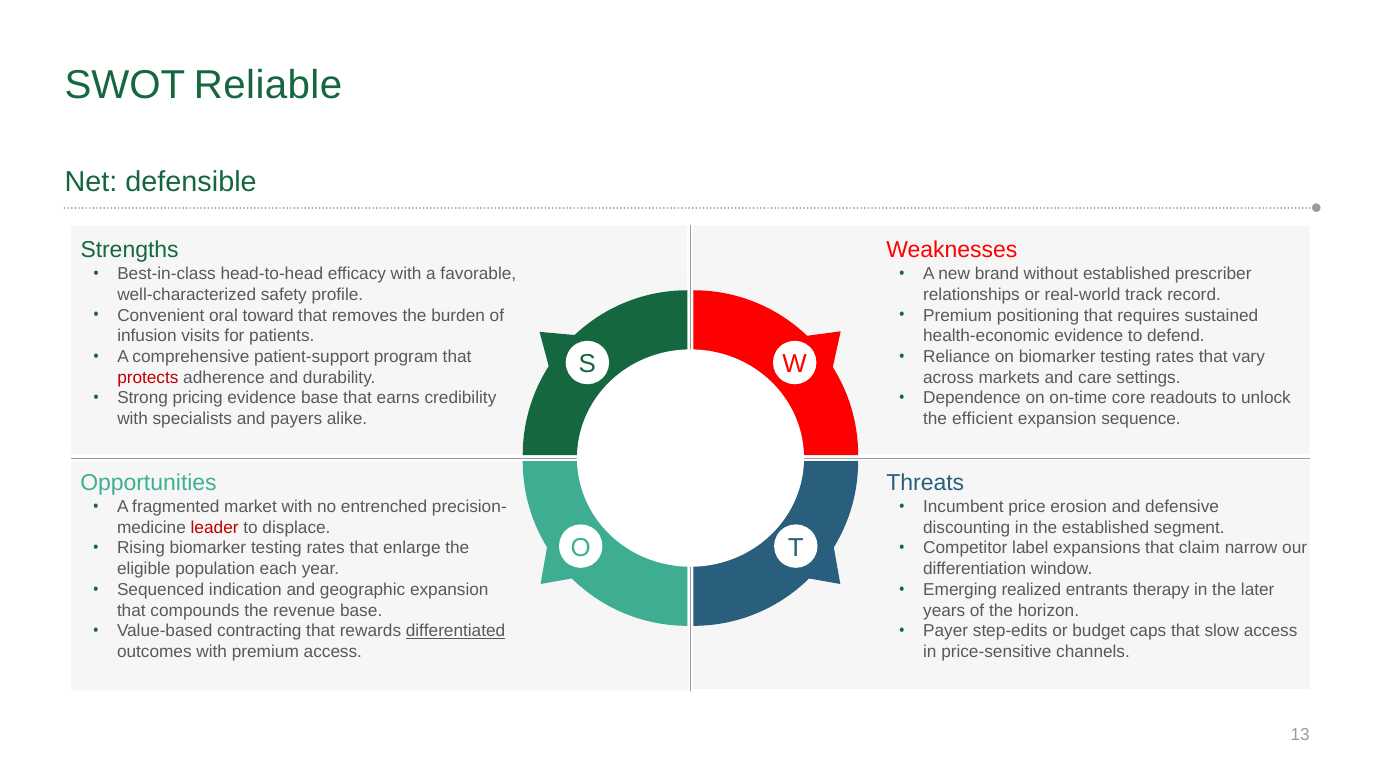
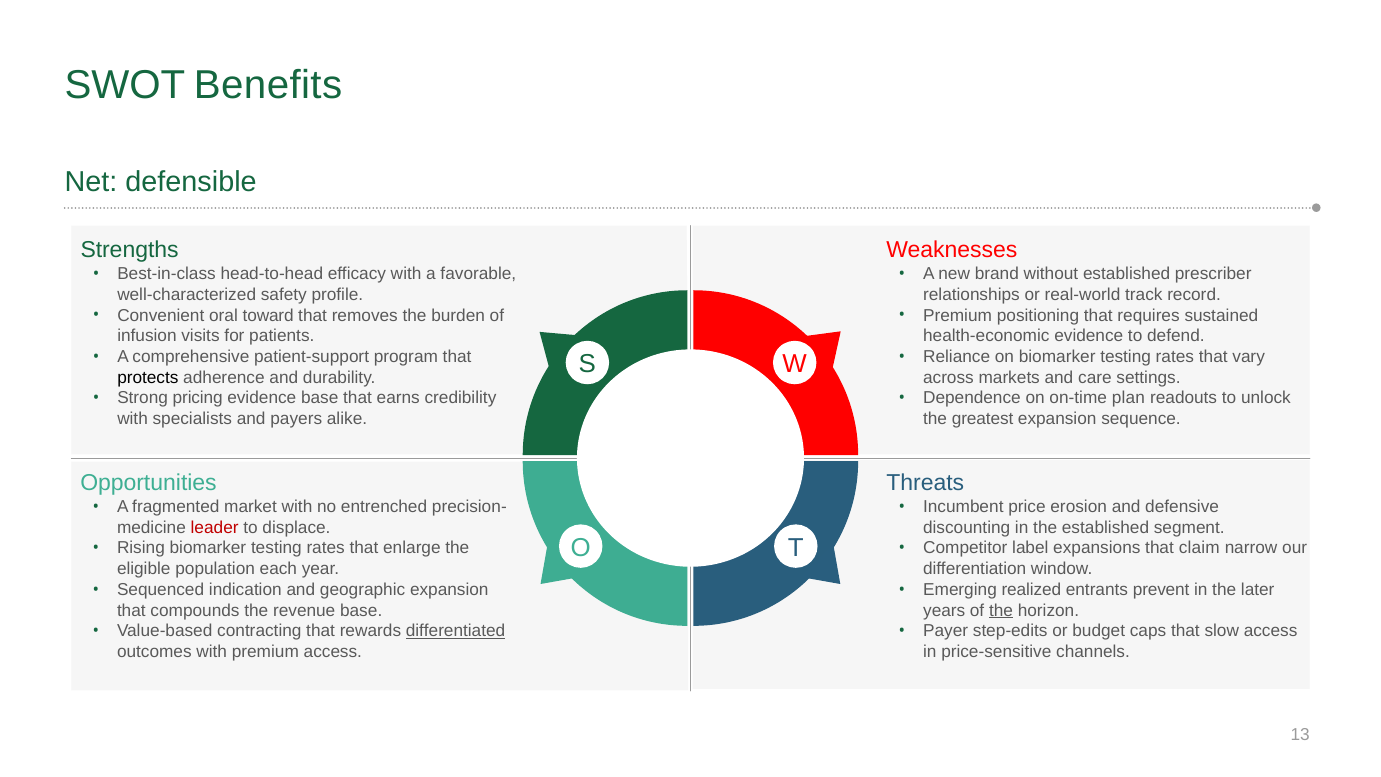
Reliable: Reliable -> Benefits
protects colour: red -> black
core: core -> plan
efficient: efficient -> greatest
therapy: therapy -> prevent
the at (1001, 610) underline: none -> present
